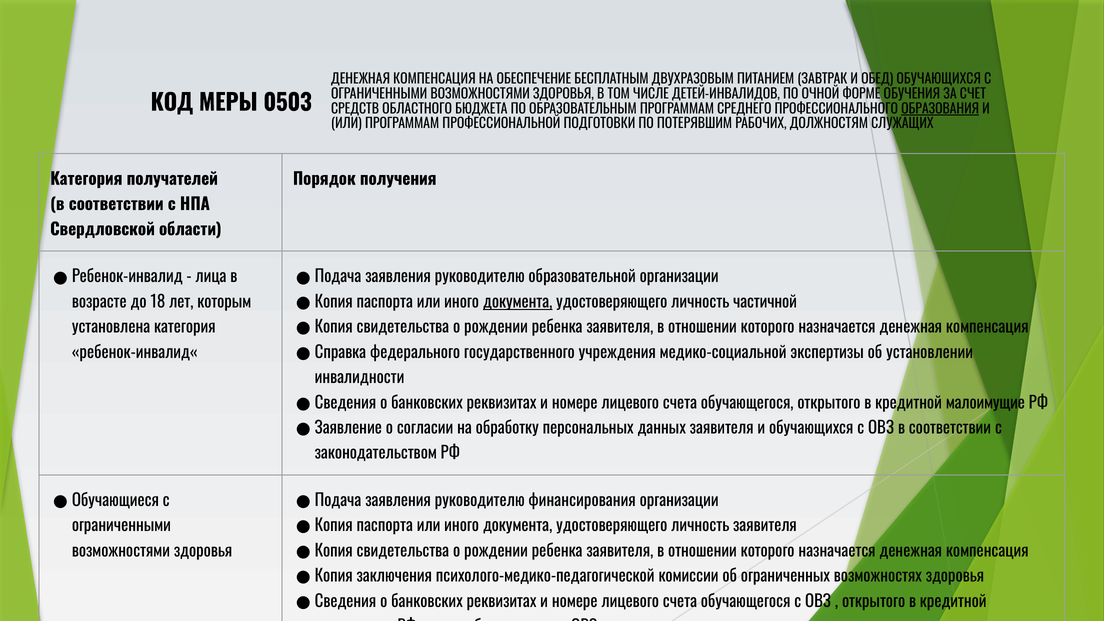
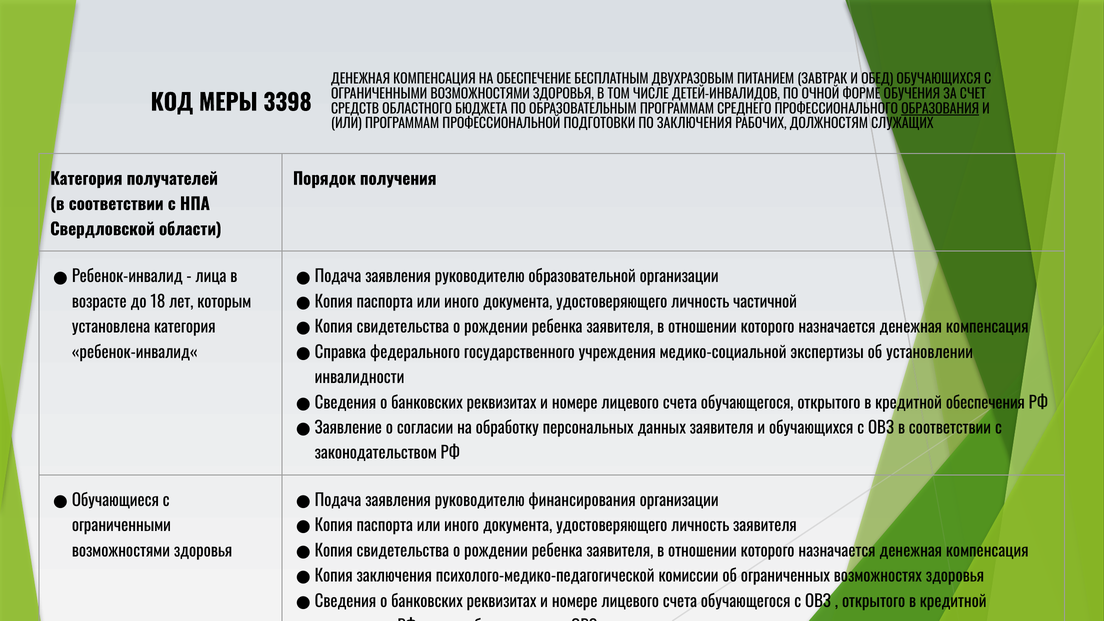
0503: 0503 -> 3398
ПО ПОТЕРЯВШИМ: ПОТЕРЯВШИМ -> ЗАКЛЮЧЕНИЯ
документа at (518, 302) underline: present -> none
малоимущие: малоимущие -> обеспечения
